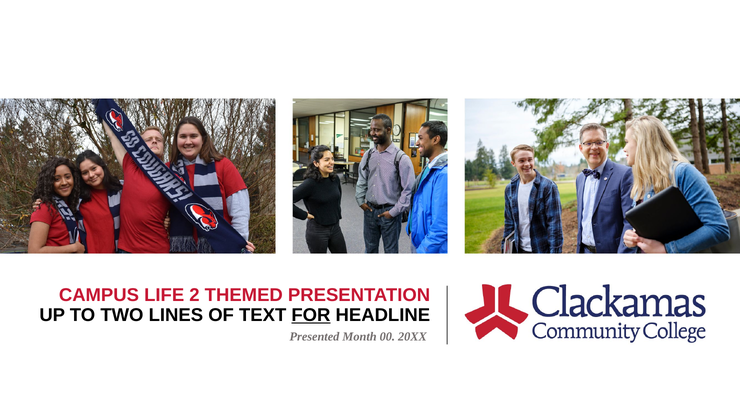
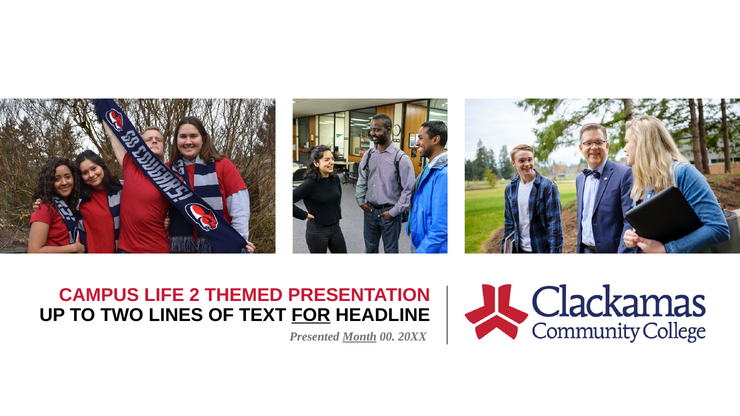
Month underline: none -> present
